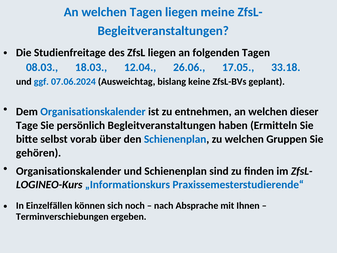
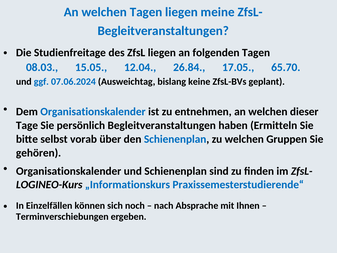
18.03: 18.03 -> 15.05
26.06: 26.06 -> 26.84
33.18: 33.18 -> 65.70
